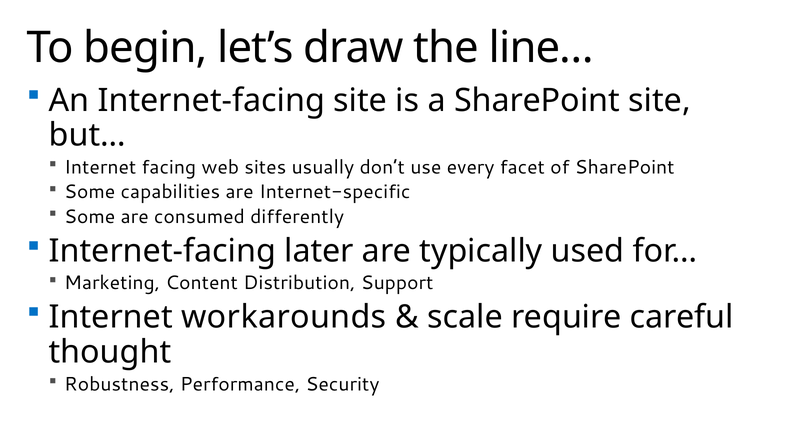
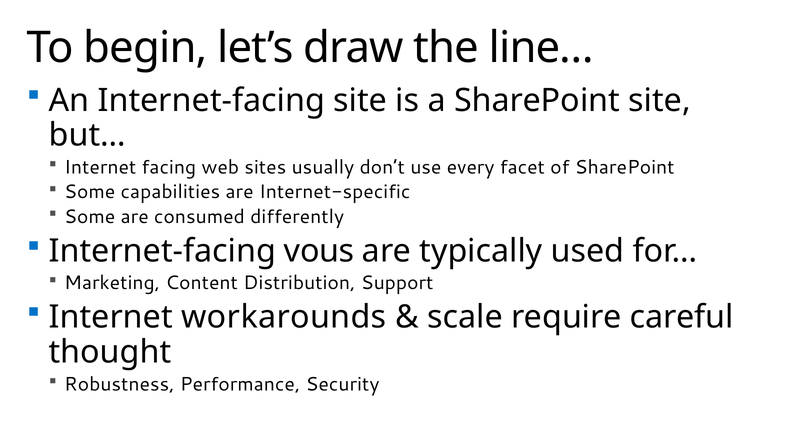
later: later -> vous
